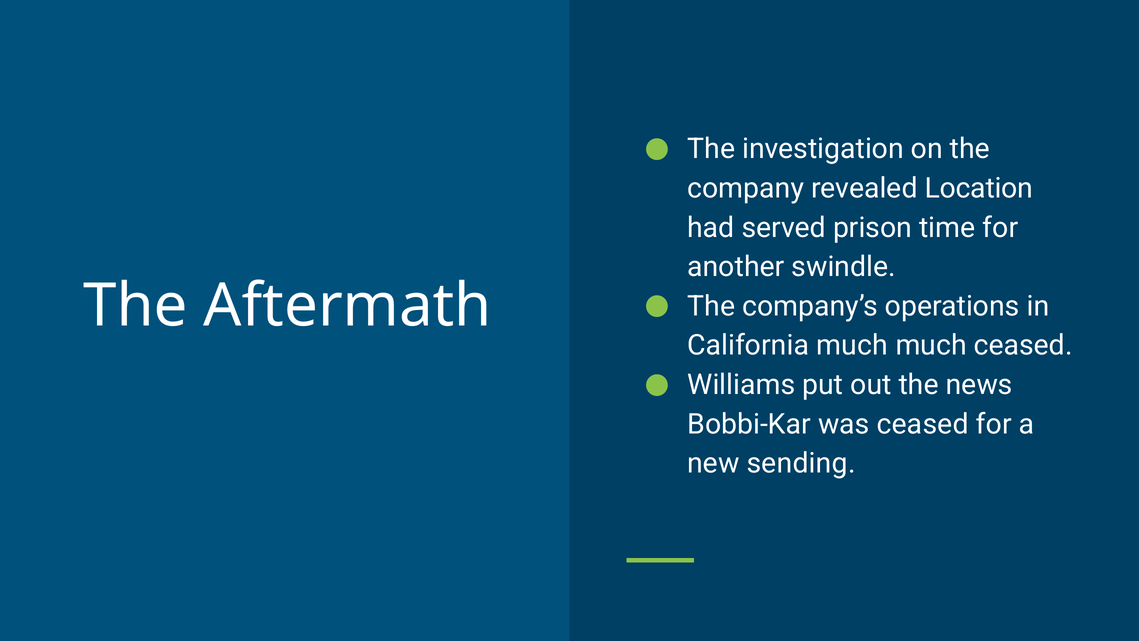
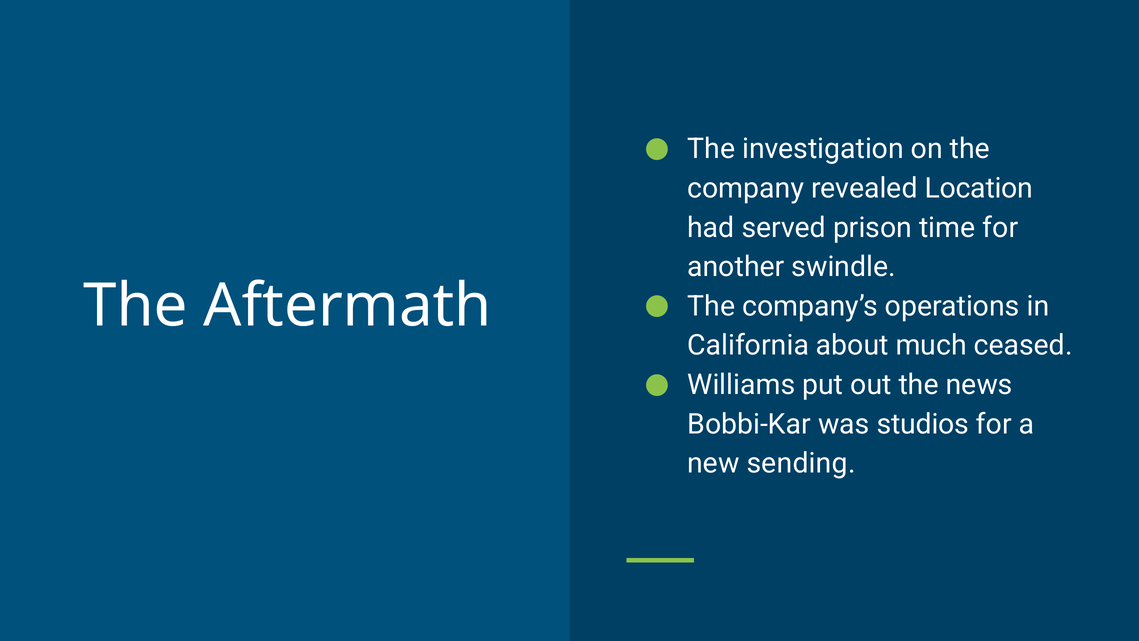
California much: much -> about
was ceased: ceased -> studios
